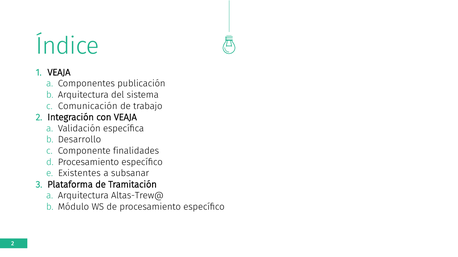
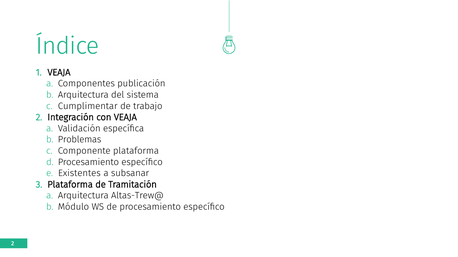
Comunicación: Comunicación -> Cumplimentar
Desarrollo: Desarrollo -> Problemas
Componente finalidades: finalidades -> plataforma
